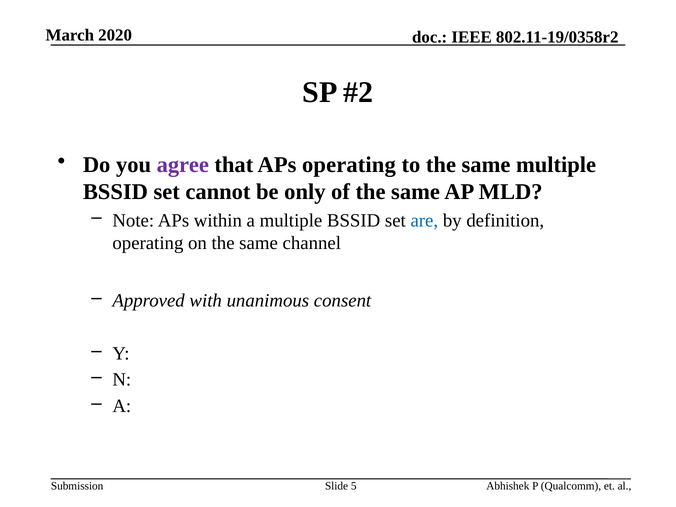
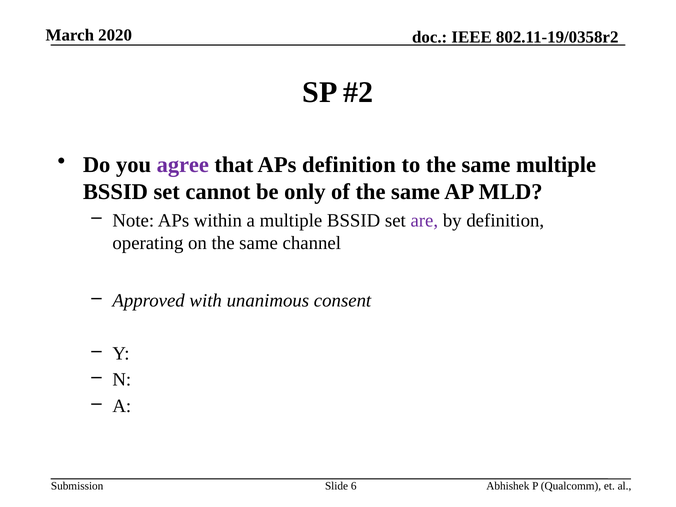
APs operating: operating -> definition
are colour: blue -> purple
5: 5 -> 6
